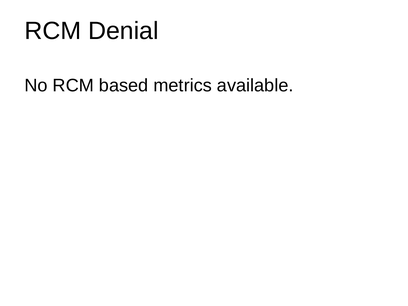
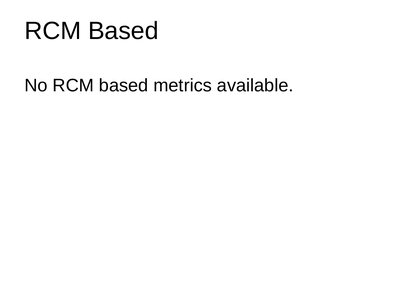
Denial at (123, 31): Denial -> Based
